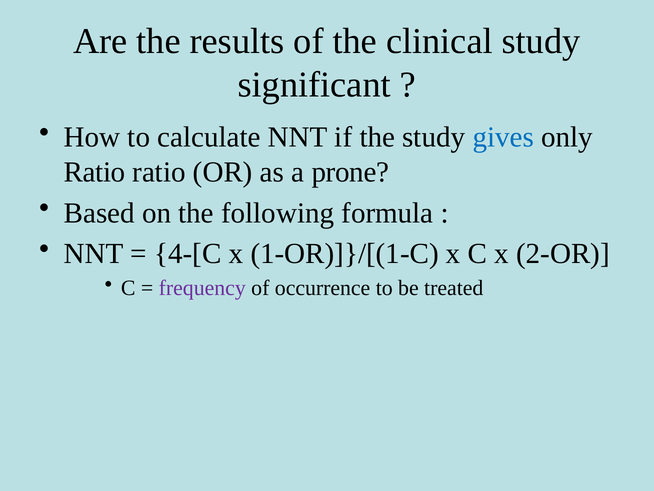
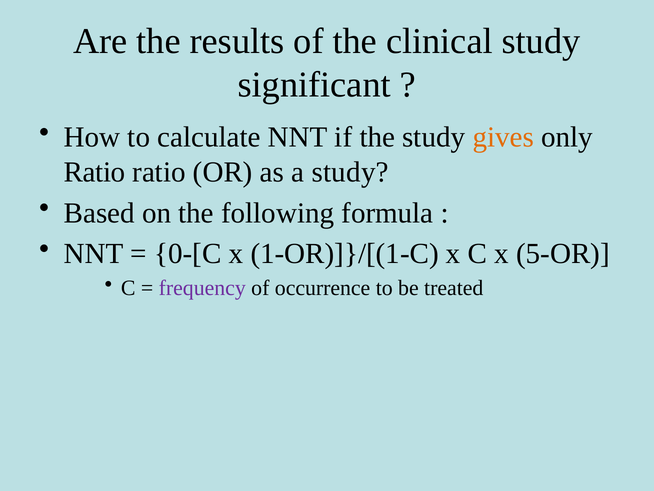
gives colour: blue -> orange
a prone: prone -> study
4-[C: 4-[C -> 0-[C
2-OR: 2-OR -> 5-OR
